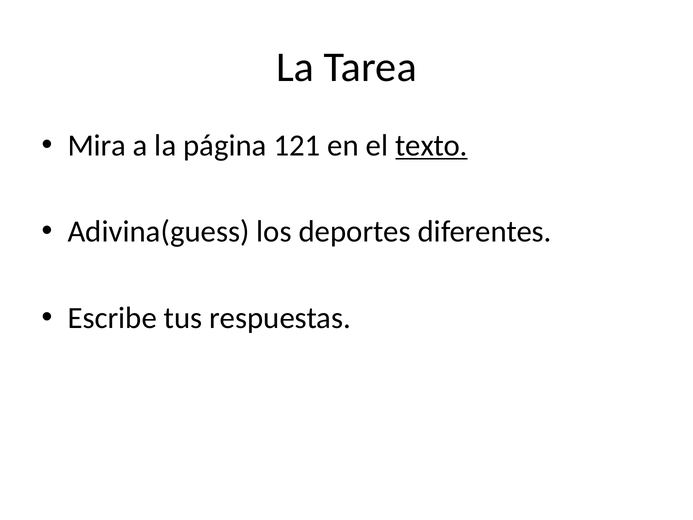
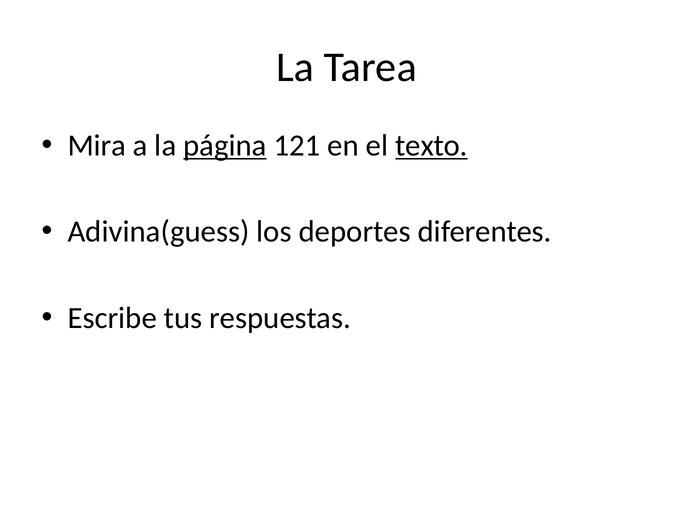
página underline: none -> present
